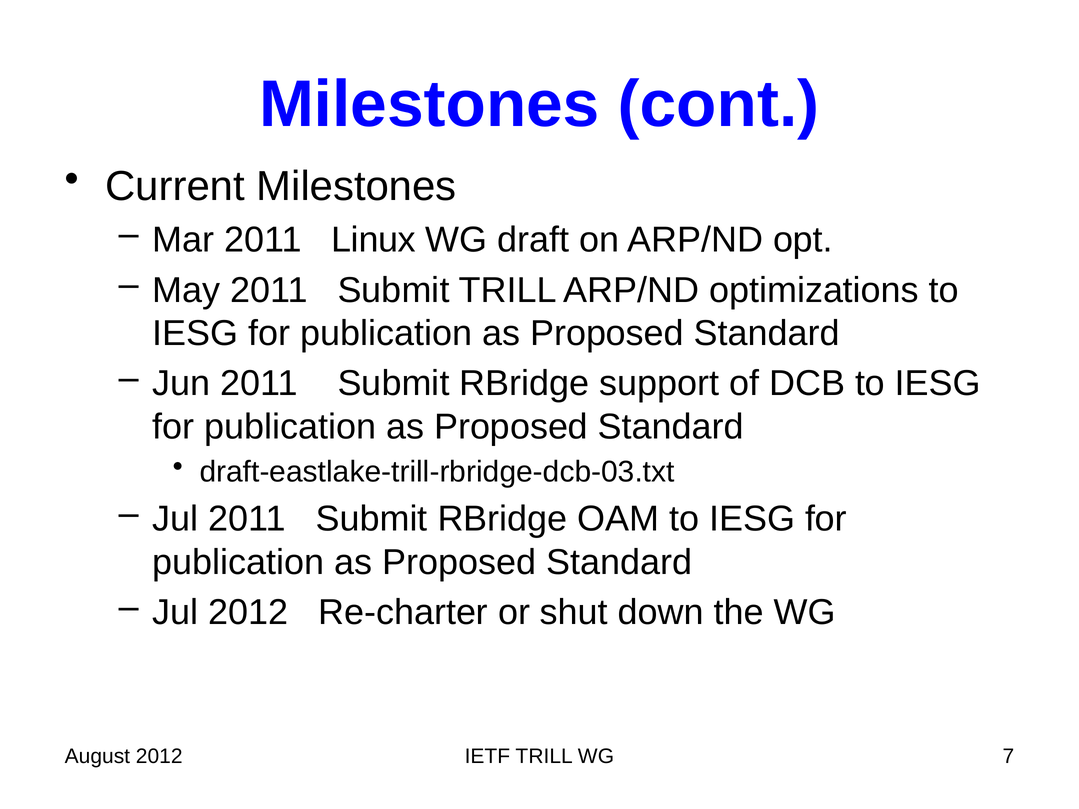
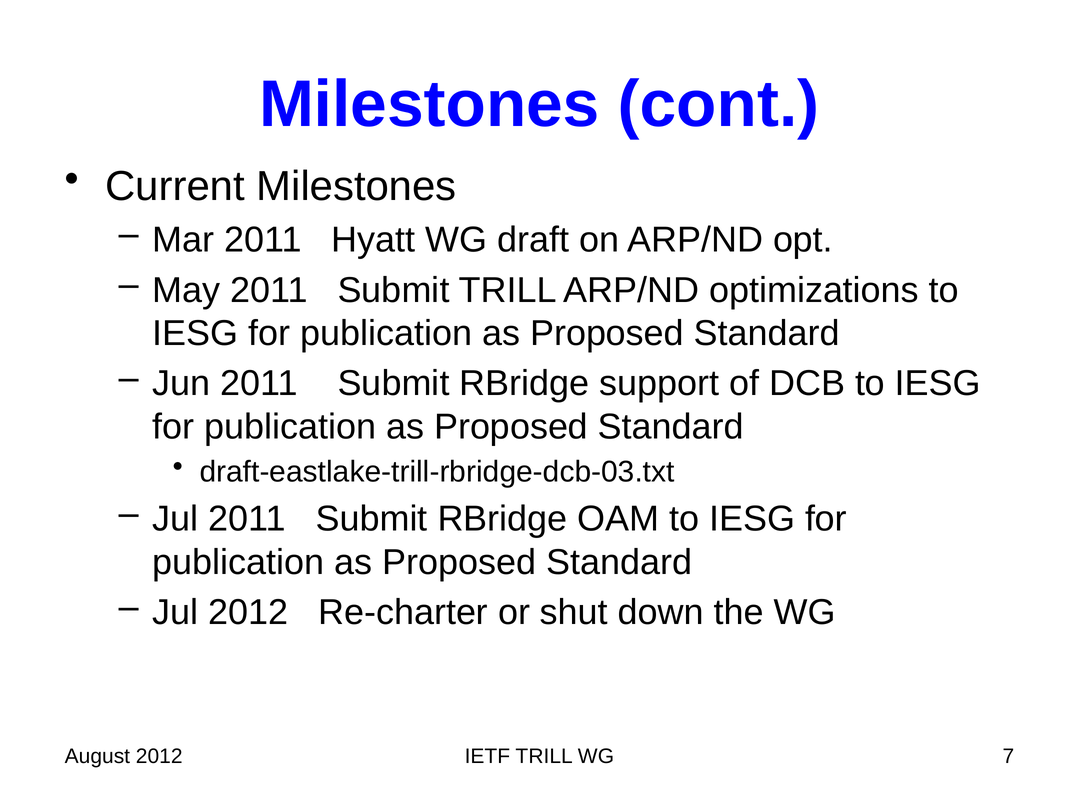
Linux: Linux -> Hyatt
